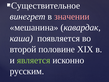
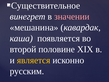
является colour: light green -> yellow
